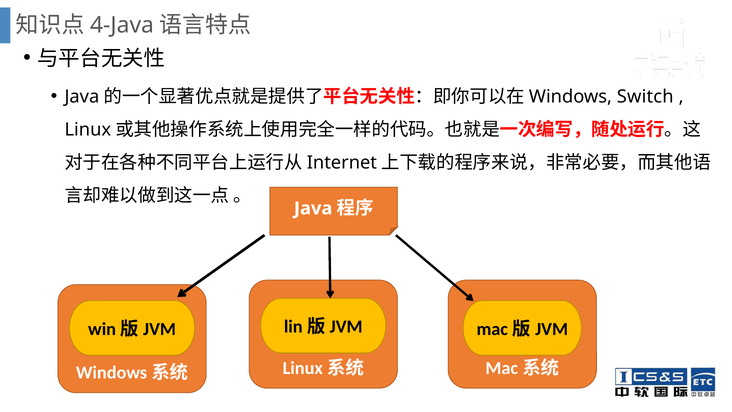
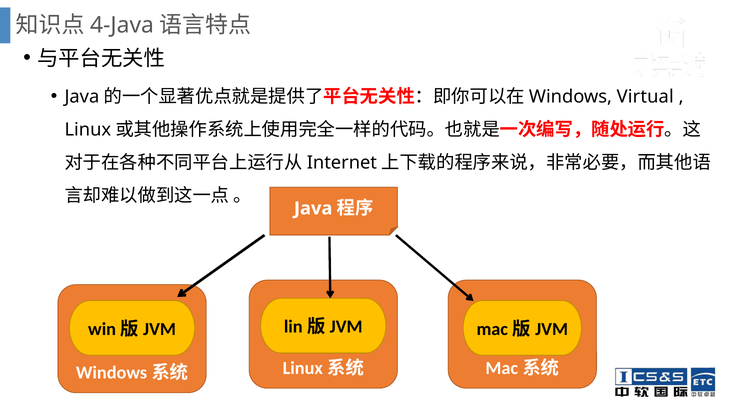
Switch: Switch -> Virtual
